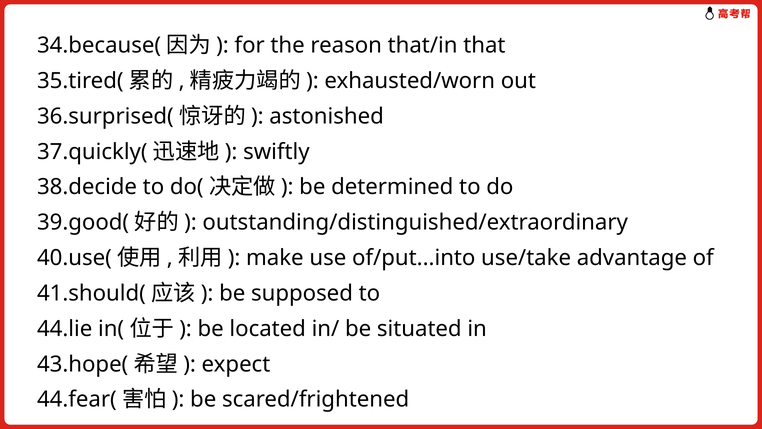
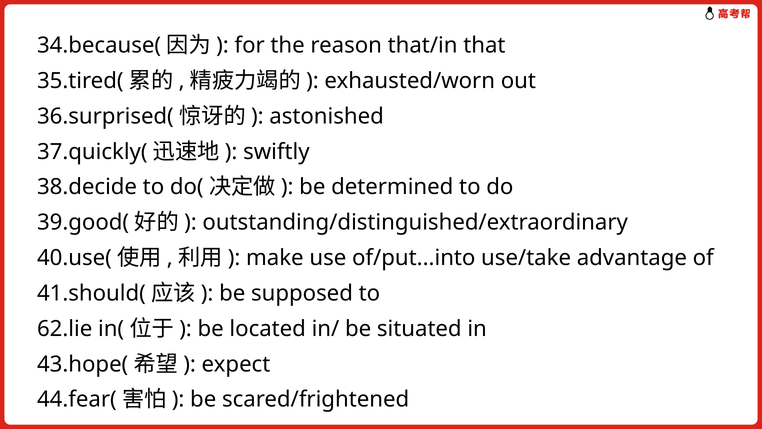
44.lie: 44.lie -> 62.lie
